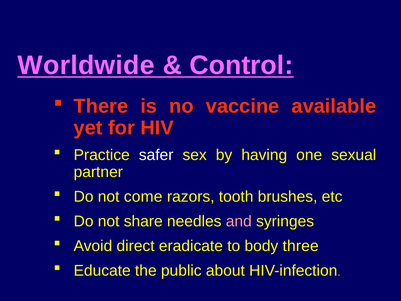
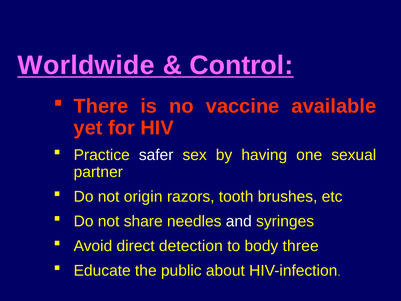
come: come -> origin
and colour: pink -> white
eradicate: eradicate -> detection
